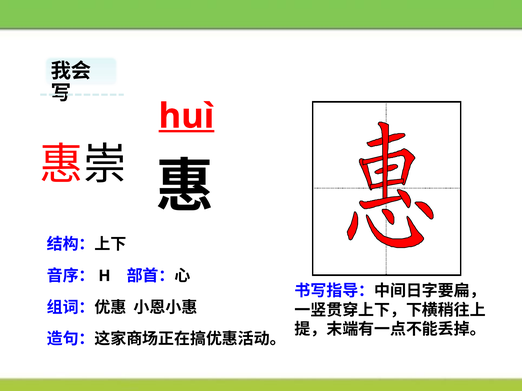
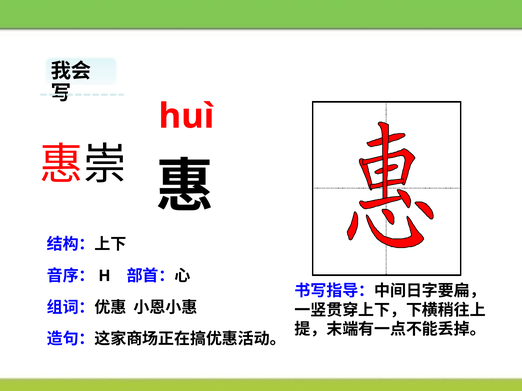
huì underline: present -> none
